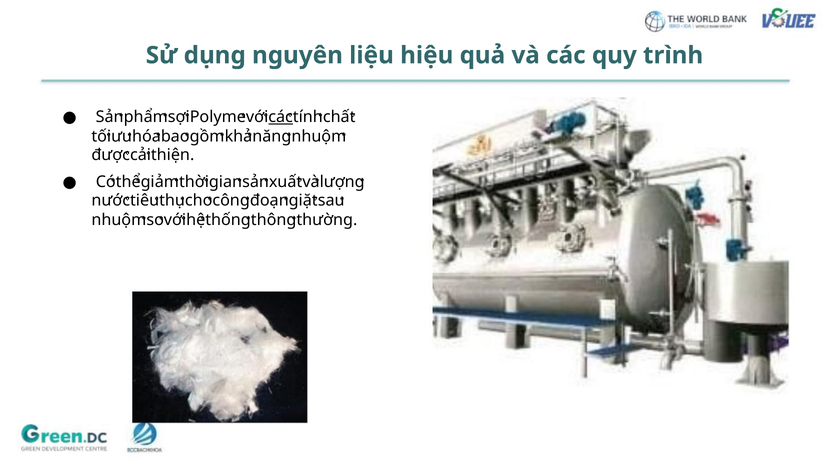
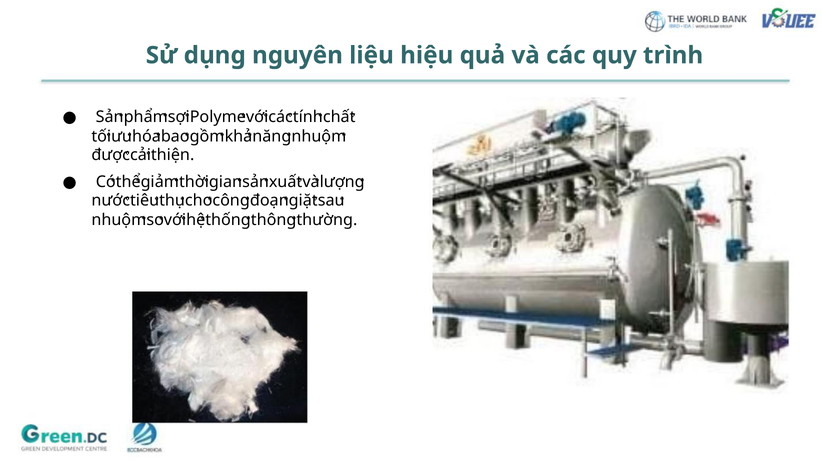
các at (281, 117) underline: present -> none
